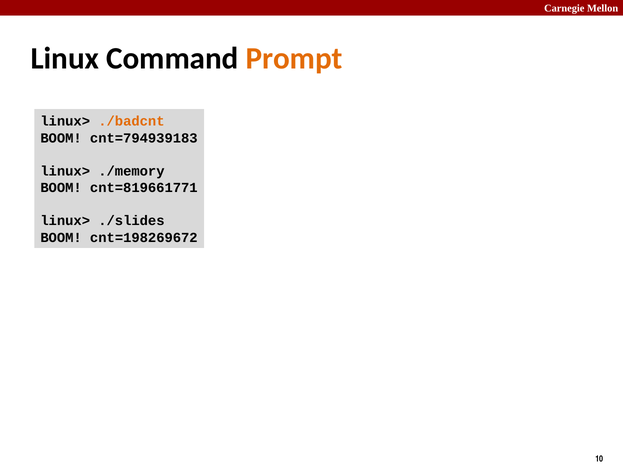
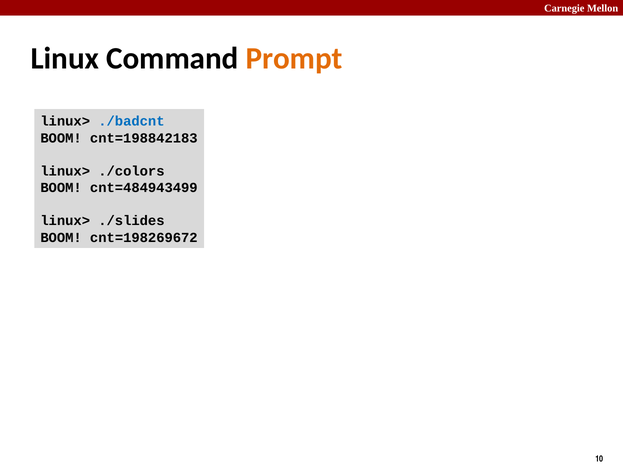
./badcnt colour: orange -> blue
cnt=794939183: cnt=794939183 -> cnt=198842183
./memory: ./memory -> ./colors
cnt=819661771: cnt=819661771 -> cnt=484943499
